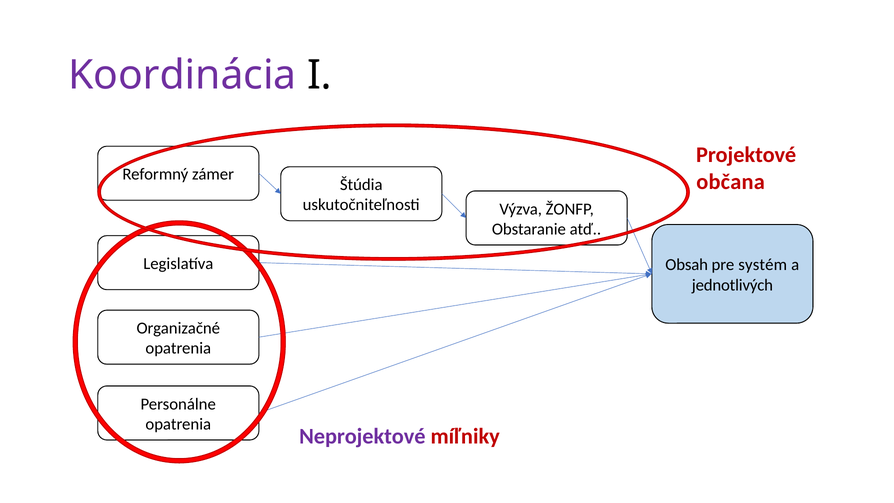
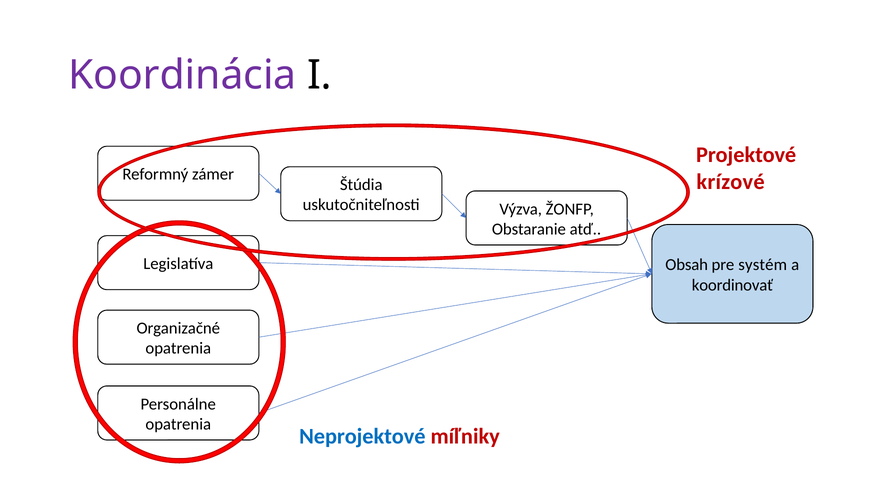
občana: občana -> krízové
jednotlivých: jednotlivých -> koordinovať
Neprojektové colour: purple -> blue
